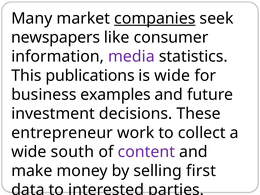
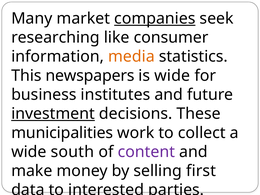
newspapers: newspapers -> researching
media colour: purple -> orange
publications: publications -> newspapers
examples: examples -> institutes
investment underline: none -> present
entrepreneur: entrepreneur -> municipalities
